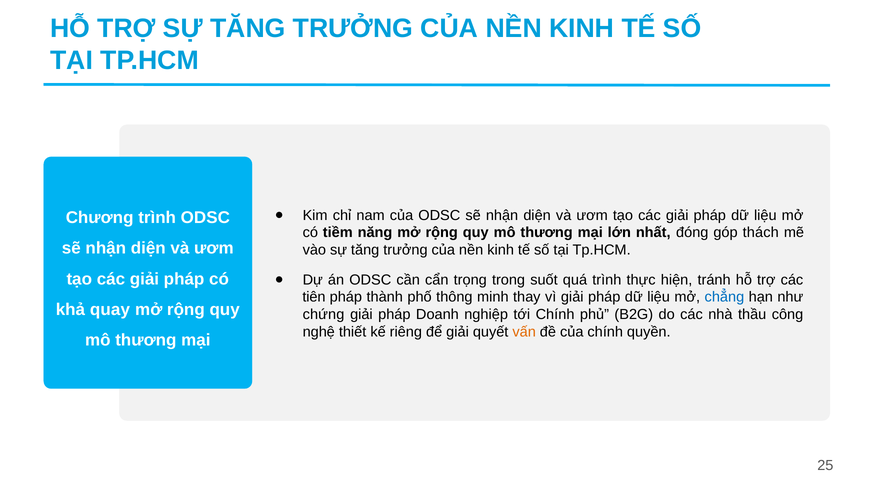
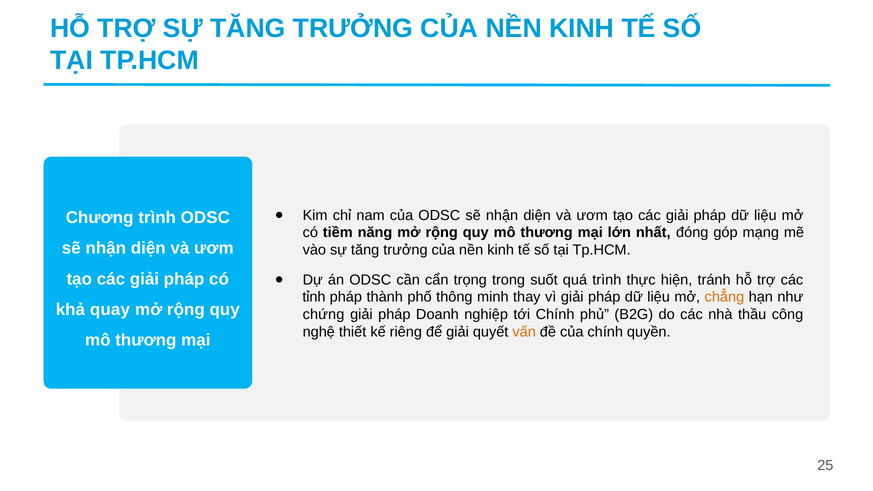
thách: thách -> mạng
tiên: tiên -> tỉnh
chẳng colour: blue -> orange
